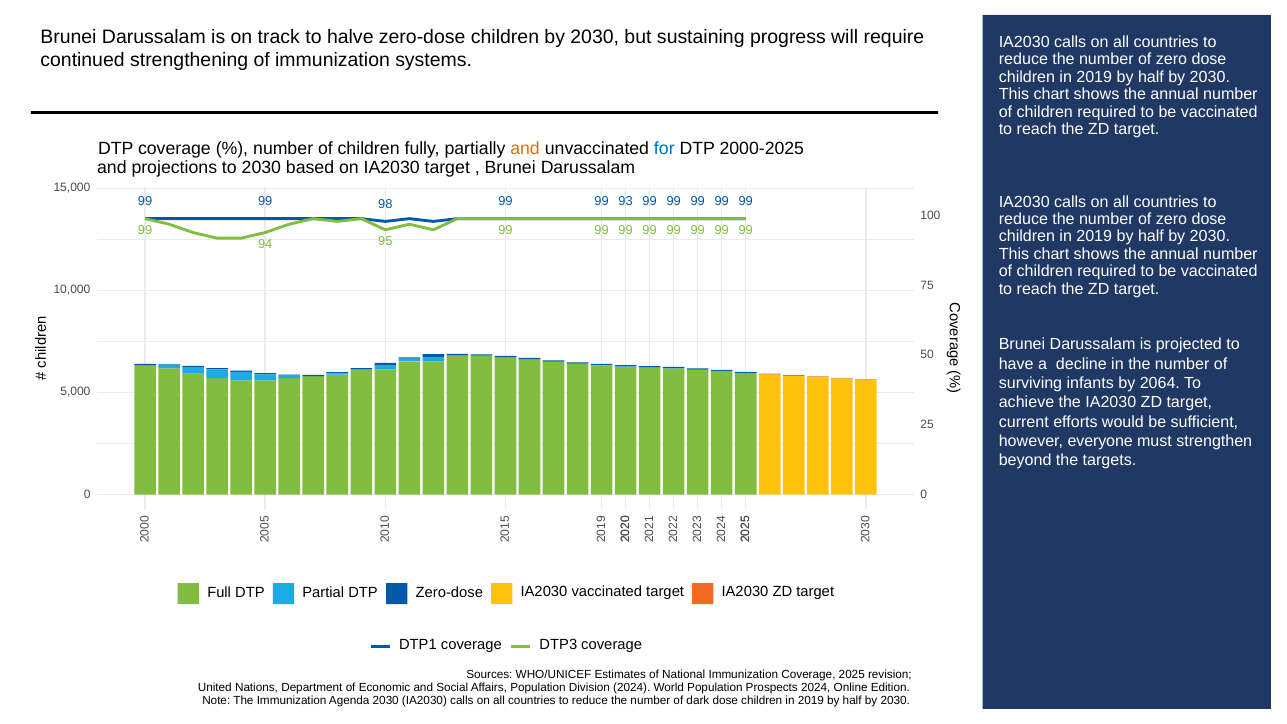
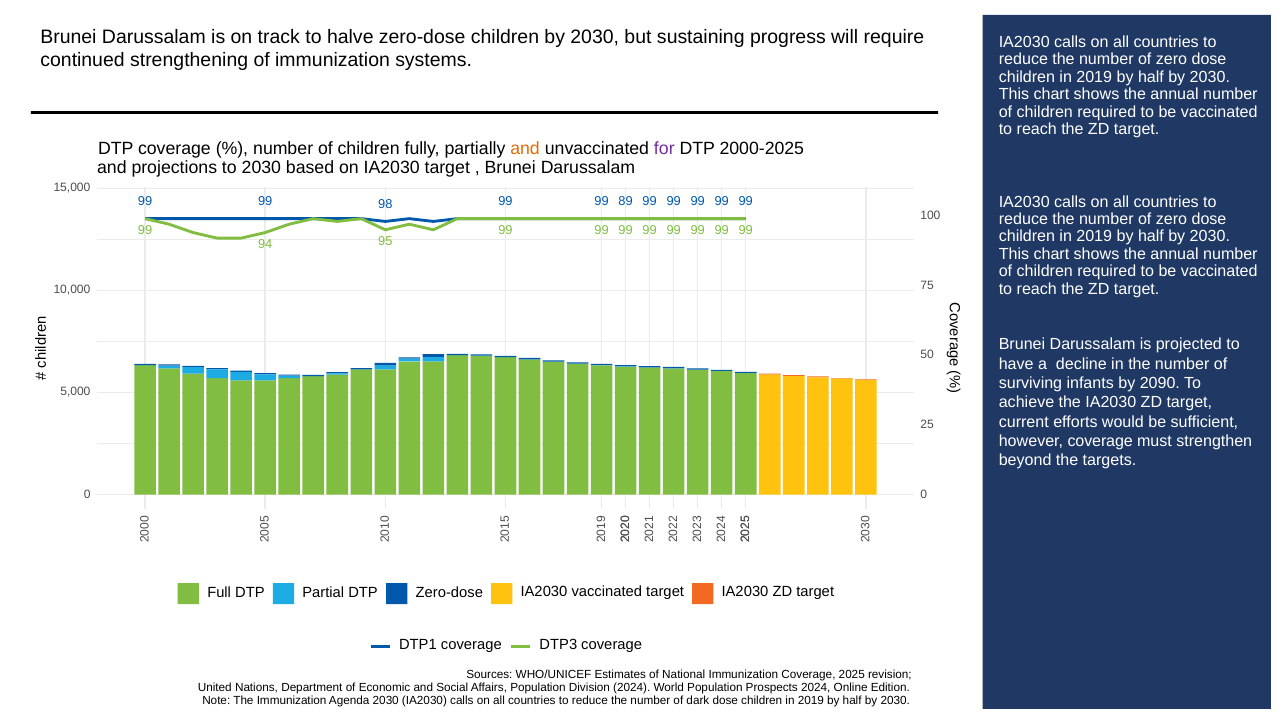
for colour: blue -> purple
93: 93 -> 89
2064: 2064 -> 2090
however everyone: everyone -> coverage
